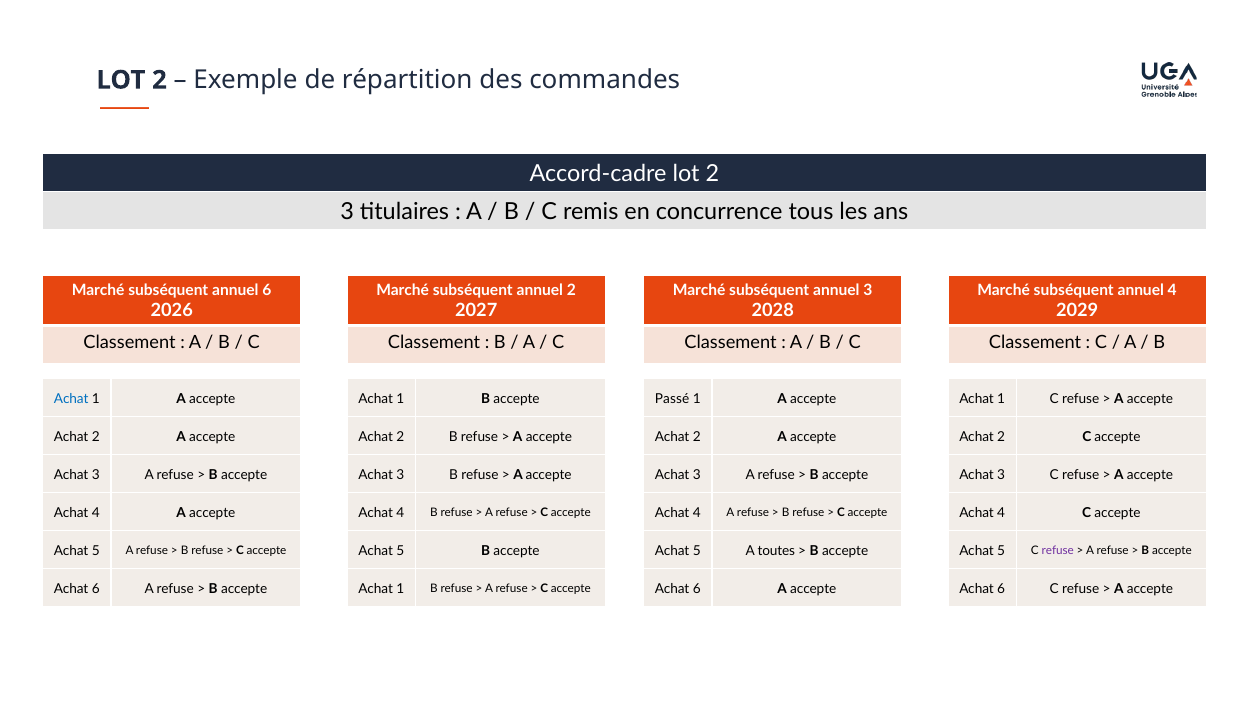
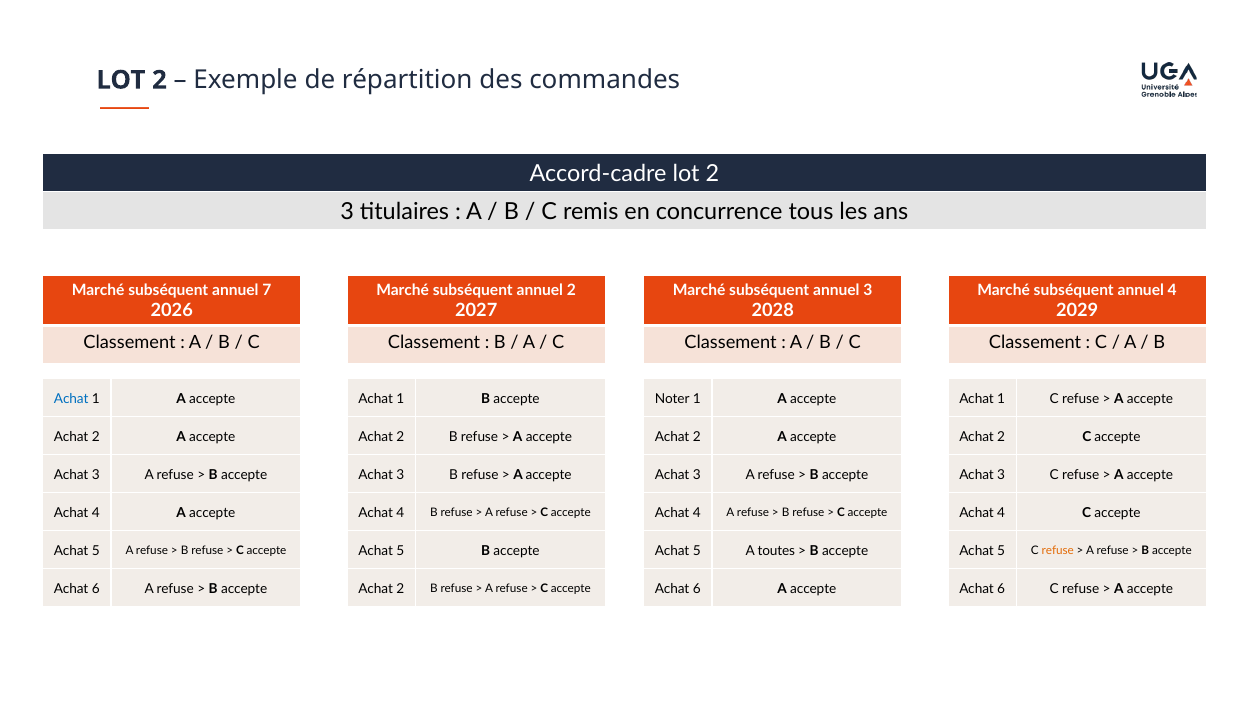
annuel 6: 6 -> 7
Passé: Passé -> Noter
refuse at (1058, 550) colour: purple -> orange
1 at (400, 588): 1 -> 2
